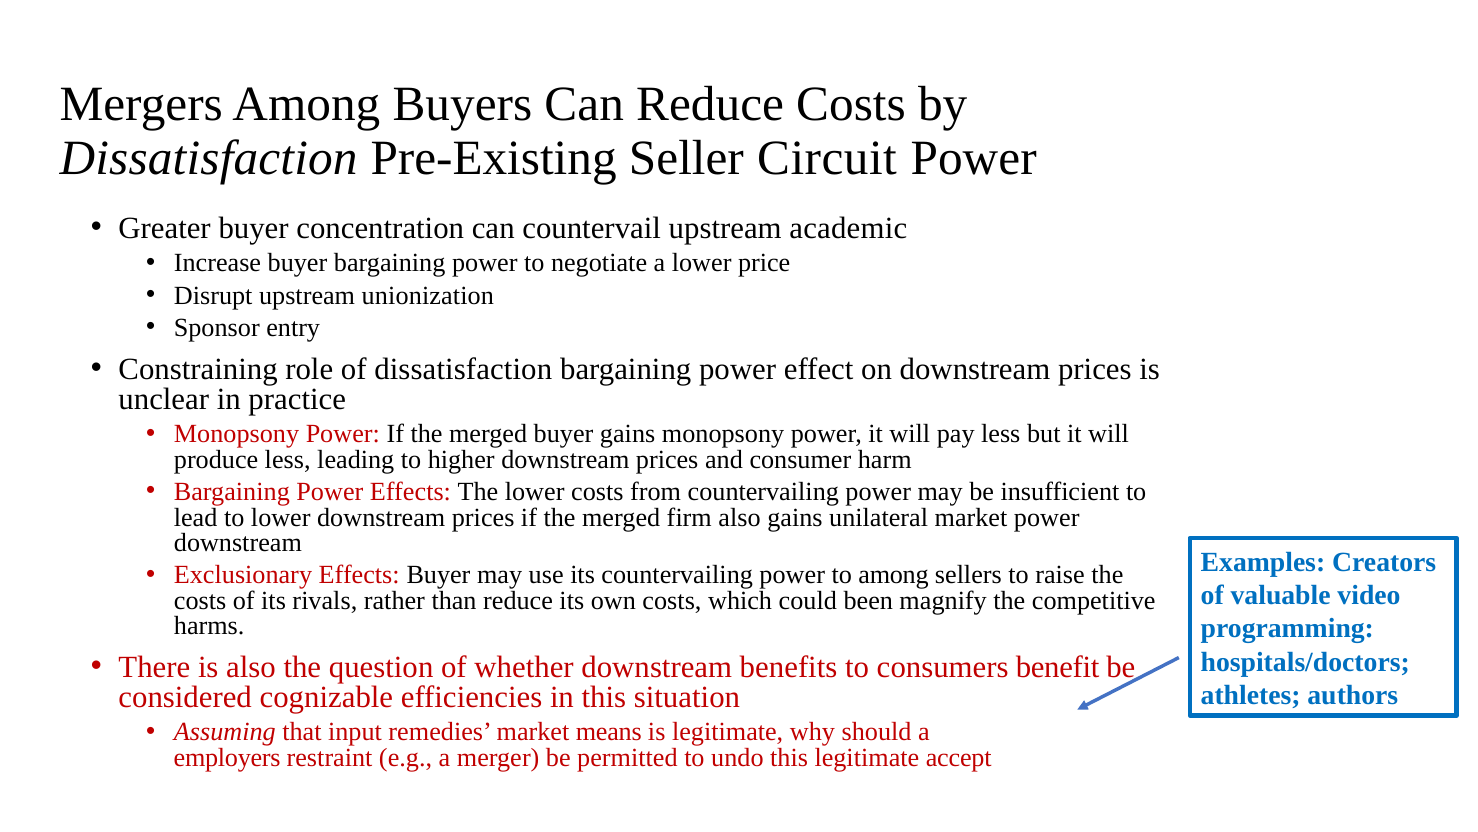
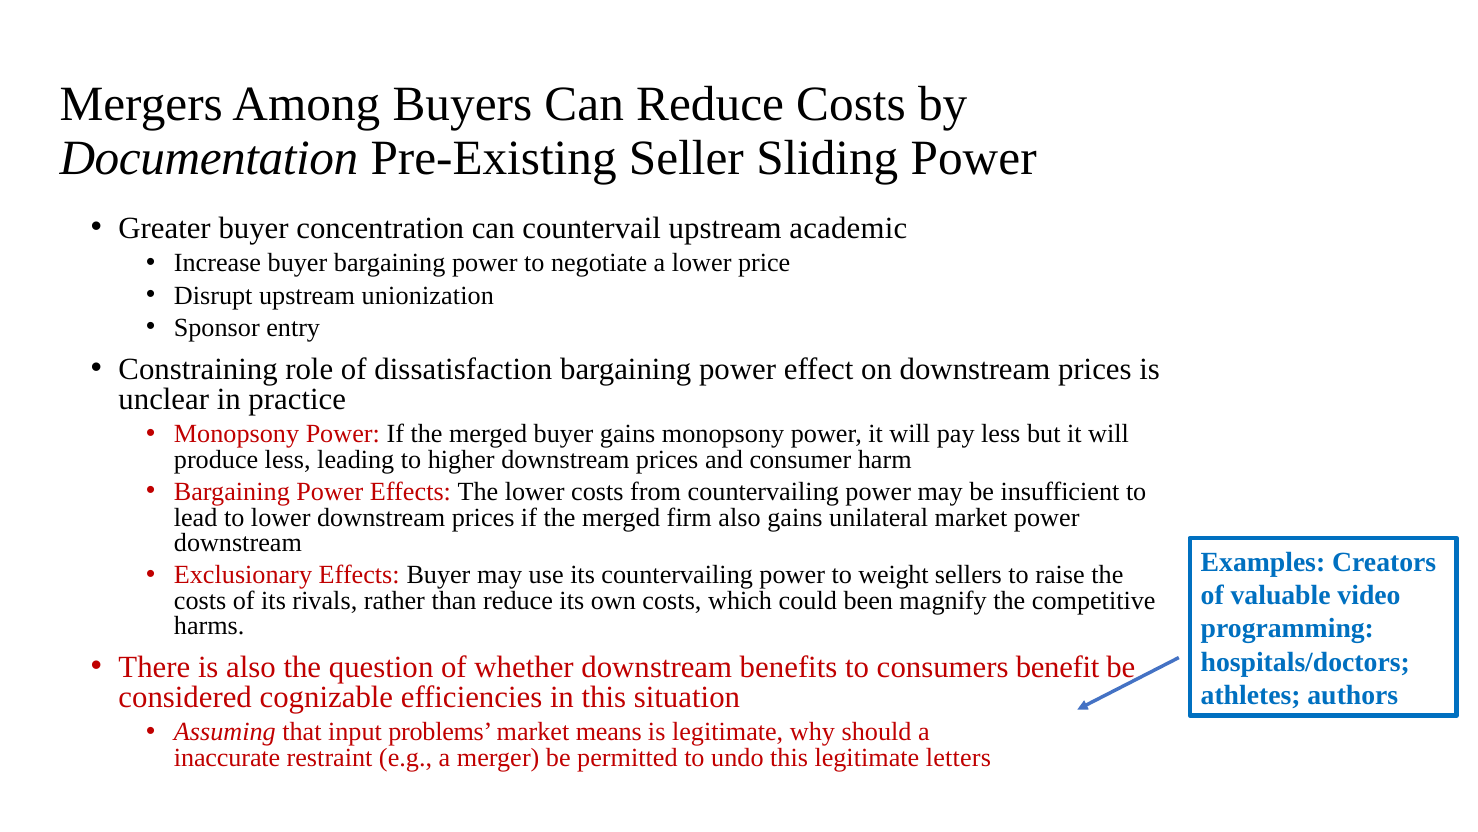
Dissatisfaction at (209, 158): Dissatisfaction -> Documentation
Circuit: Circuit -> Sliding
to among: among -> weight
remedies: remedies -> problems
employers: employers -> inaccurate
accept: accept -> letters
